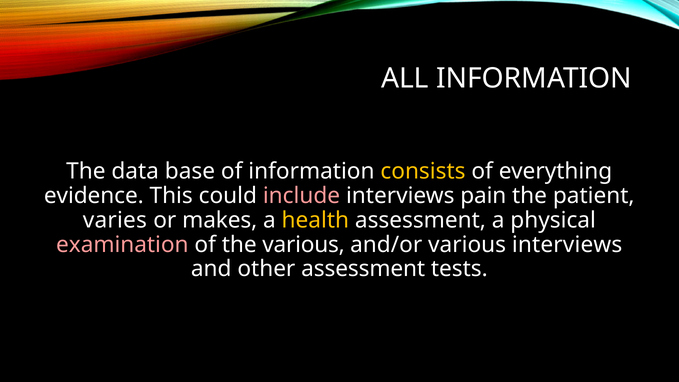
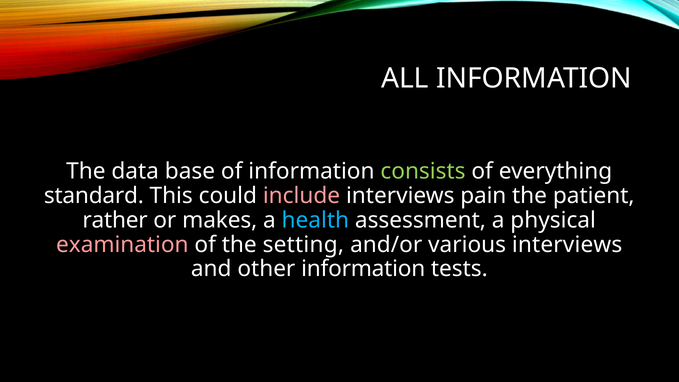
consists colour: yellow -> light green
evidence: evidence -> standard
varies: varies -> rather
health colour: yellow -> light blue
the various: various -> setting
other assessment: assessment -> information
